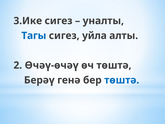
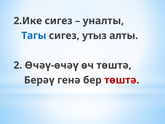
3.Ике: 3.Ике -> 2.Ике
уйла: уйла -> утыз
төштә at (122, 80) colour: blue -> red
